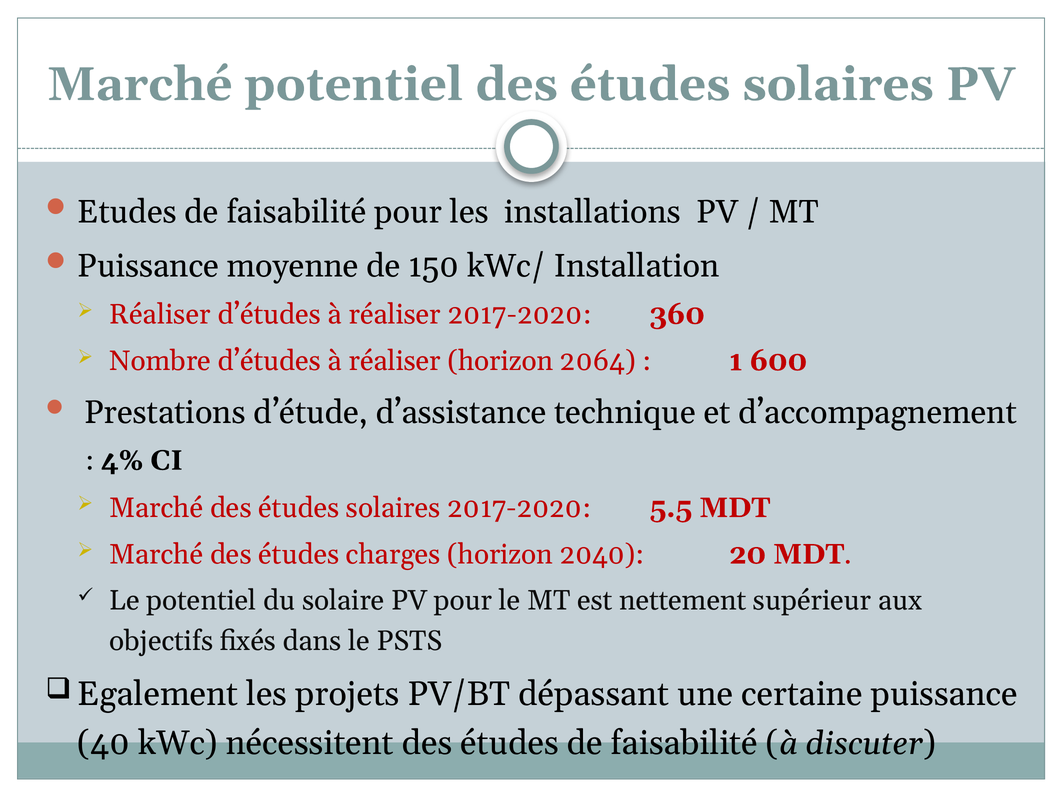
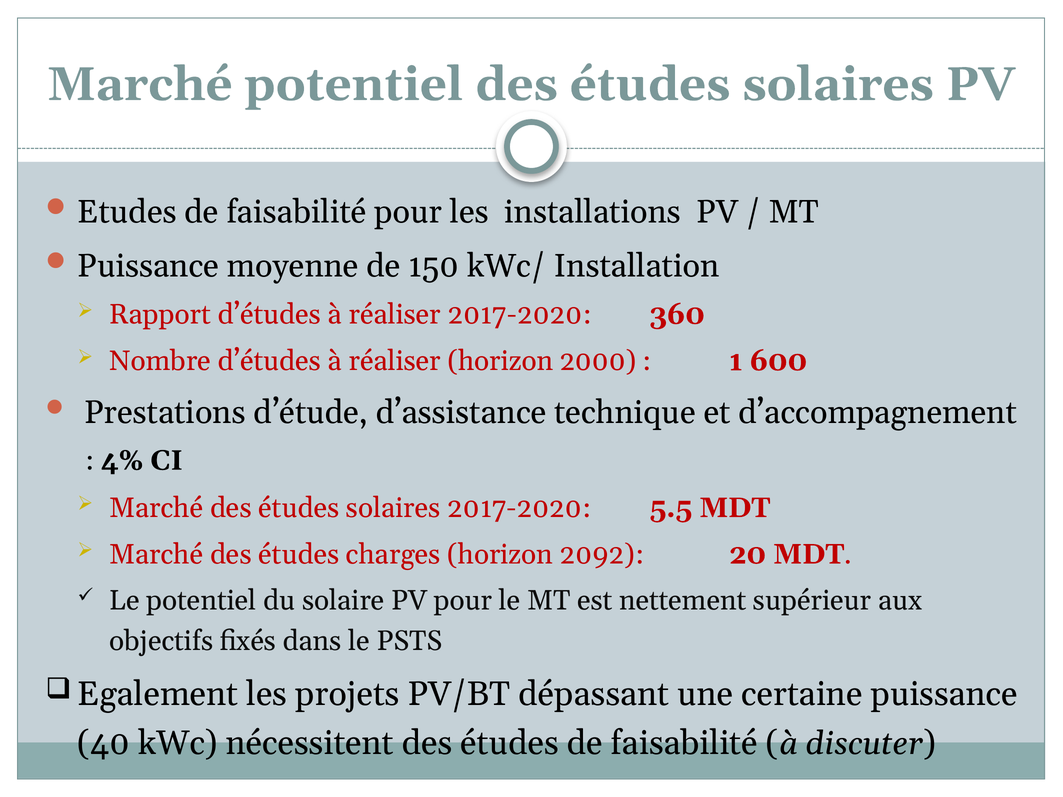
Réaliser at (160, 315): Réaliser -> Rapport
2064: 2064 -> 2000
2040: 2040 -> 2092
